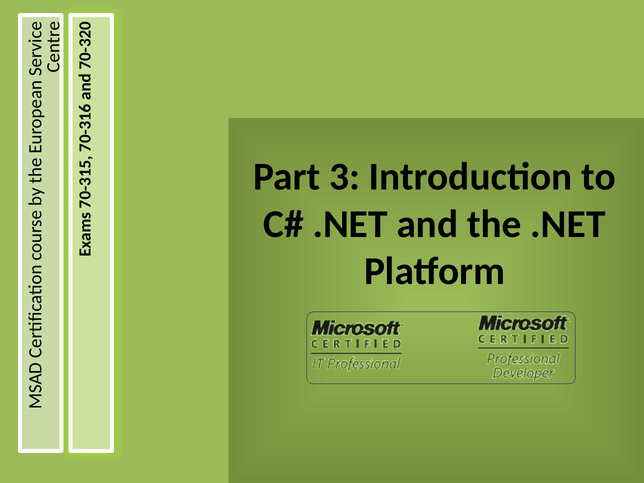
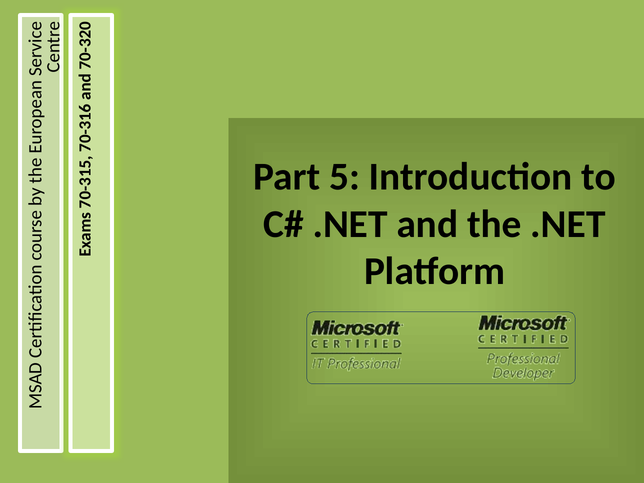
Part 3: 3 -> 5
